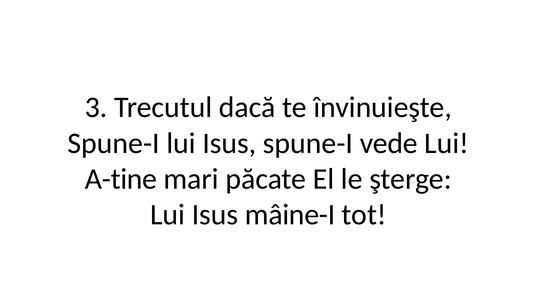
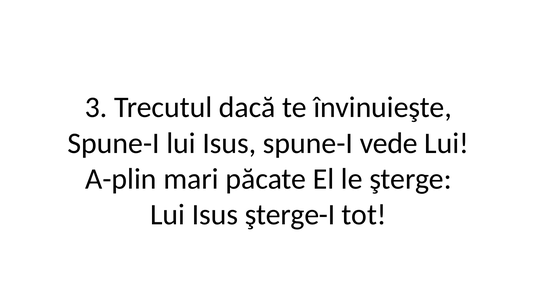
A-tine: A-tine -> A-plin
mâine-I: mâine-I -> şterge-I
